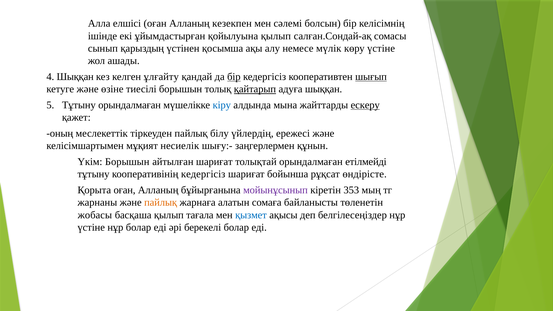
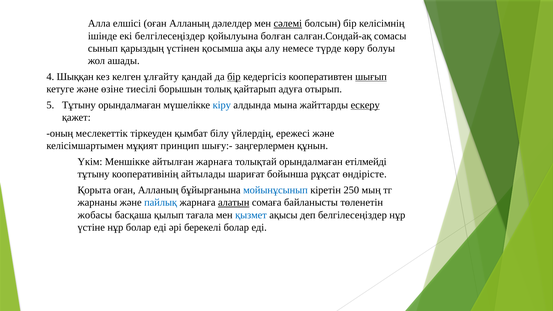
кезекпен: кезекпен -> дәлелдер
сәлемі underline: none -> present
екі ұйымдастырған: ұйымдастырған -> белгілесеңіздер
қойылуына қылып: қылып -> болған
мүлік: мүлік -> түрде
көру үстіне: үстіне -> болуы
қайтарып underline: present -> none
адуға шыққан: шыққан -> отырып
тіркеуден пайлық: пайлық -> қымбат
несиелік: несиелік -> принцип
Үкім Борышын: Борышын -> Меншікке
айтылған шариғат: шариғат -> жарнаға
кооперативінің кедергісіз: кедергісіз -> айтылады
мойынұсынып colour: purple -> blue
353: 353 -> 250
пайлық at (161, 203) colour: orange -> blue
алатын underline: none -> present
